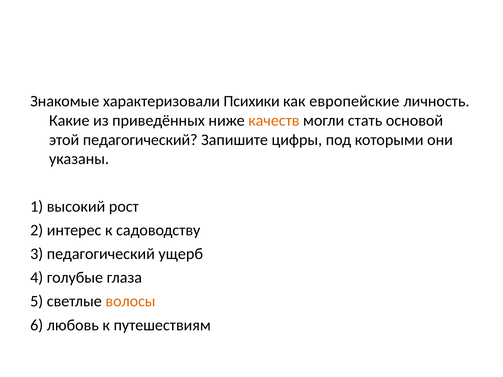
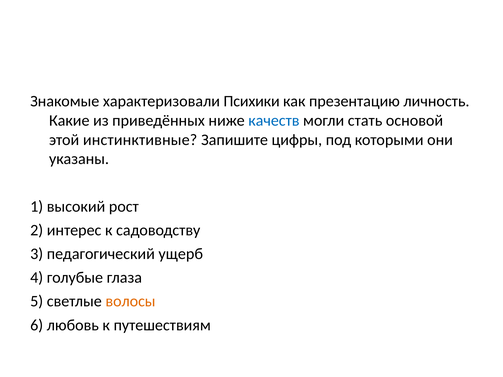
европейские: европейские -> презентацию
качеств colour: orange -> blue
этой педагогический: педагогический -> инстинктивные
